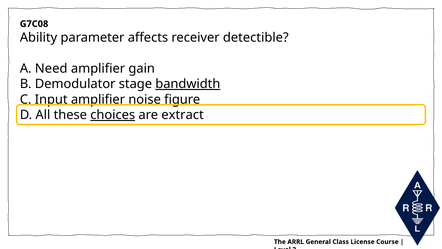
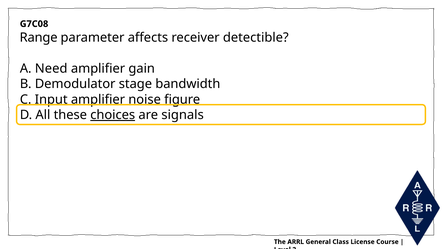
Ability: Ability -> Range
bandwidth underline: present -> none
extract: extract -> signals
